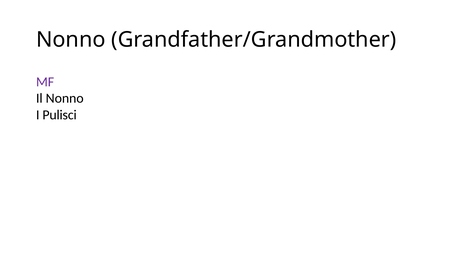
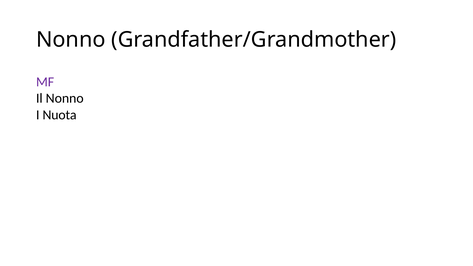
Pulisci: Pulisci -> Nuota
